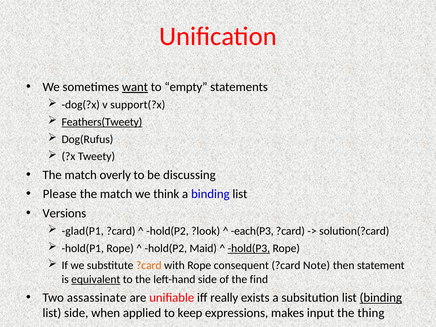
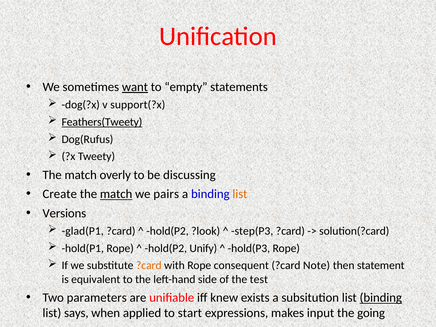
Please: Please -> Create
match at (116, 194) underline: none -> present
think: think -> pairs
list at (240, 194) colour: black -> orange
each(P3: each(P3 -> step(P3
Maid: Maid -> Unify
hold(P3 underline: present -> none
equivalent underline: present -> none
find: find -> test
assassinate: assassinate -> parameters
really: really -> knew
list side: side -> says
keep: keep -> start
thing: thing -> going
